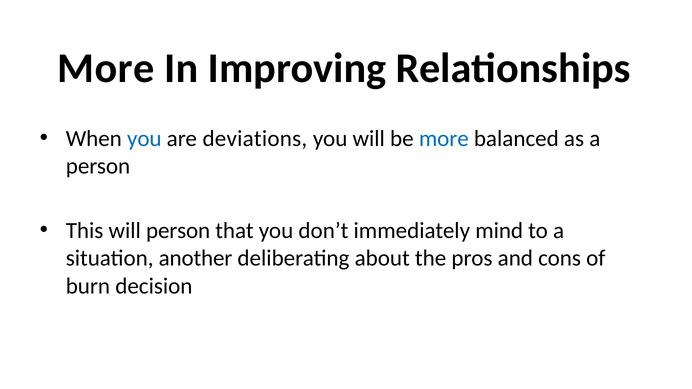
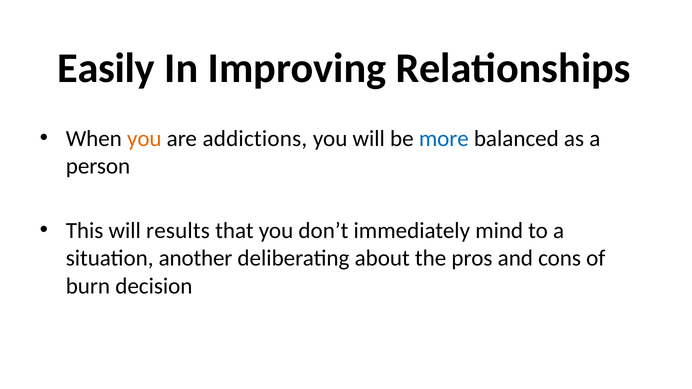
More at (106, 69): More -> Easily
you at (144, 139) colour: blue -> orange
deviations: deviations -> addictions
will person: person -> results
